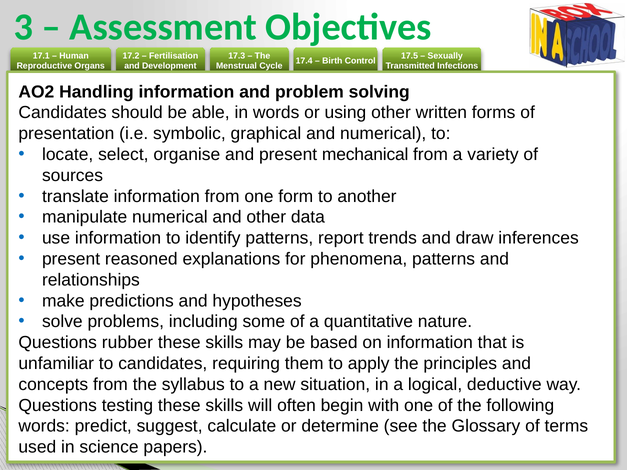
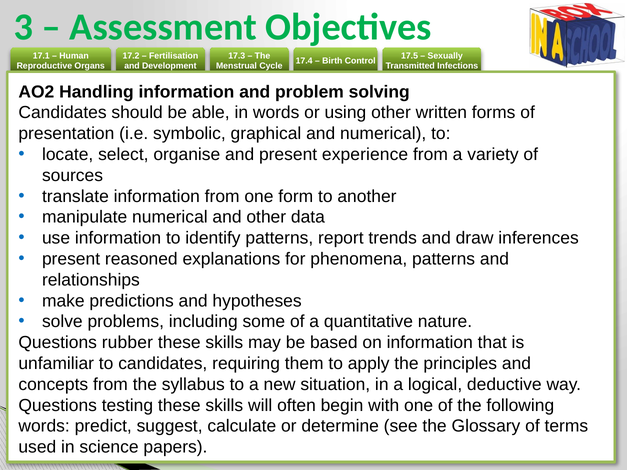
mechanical: mechanical -> experience
